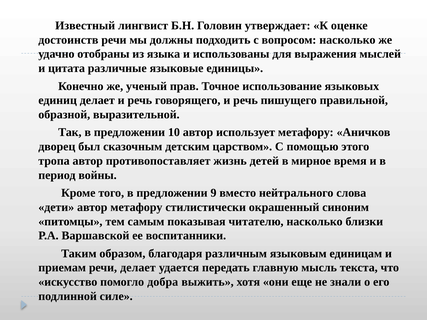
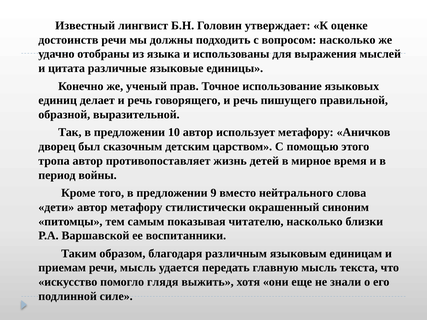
речи делает: делает -> мысль
добра: добра -> глядя
